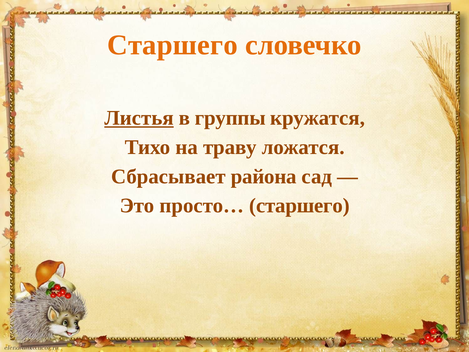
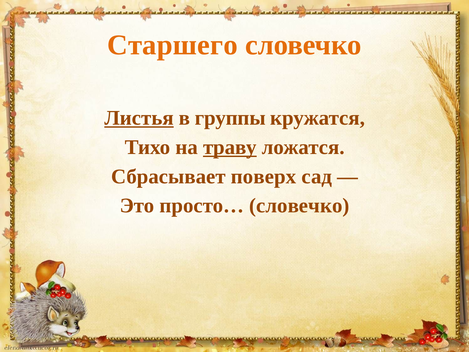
траву underline: none -> present
района: района -> поверх
просто… старшего: старшего -> словечко
